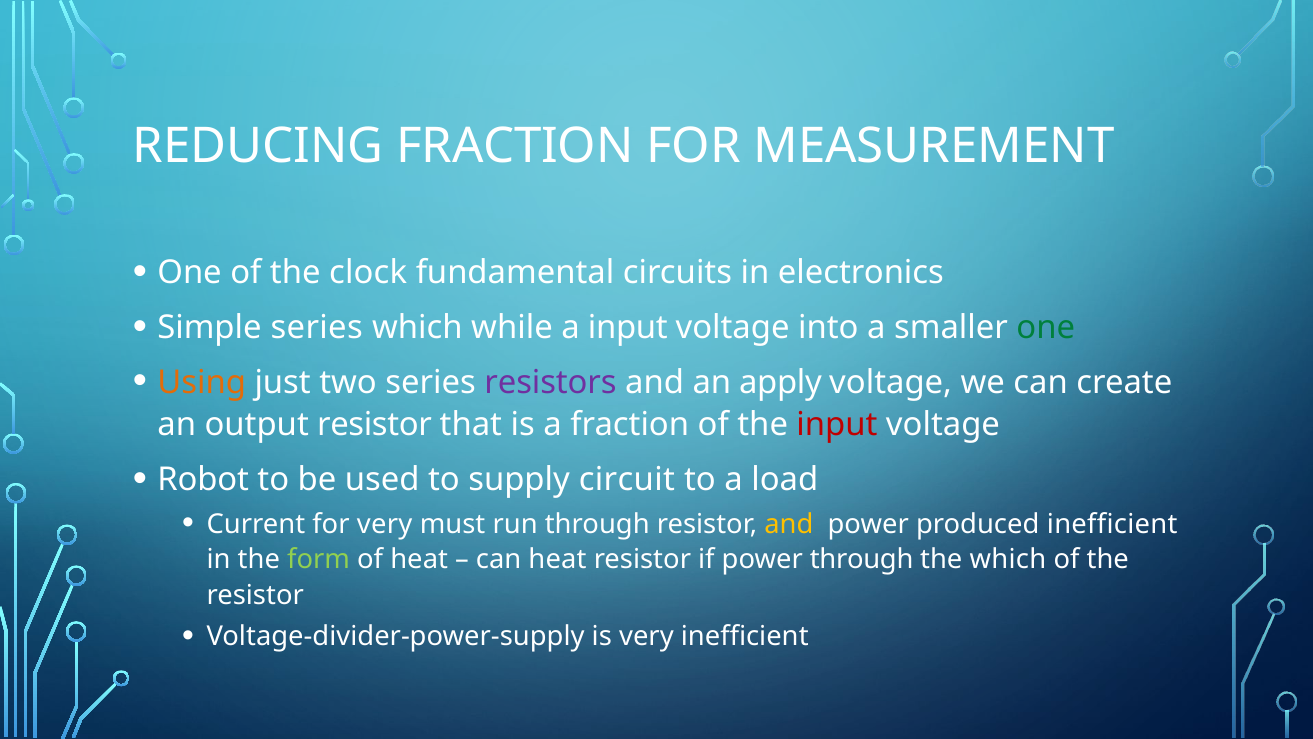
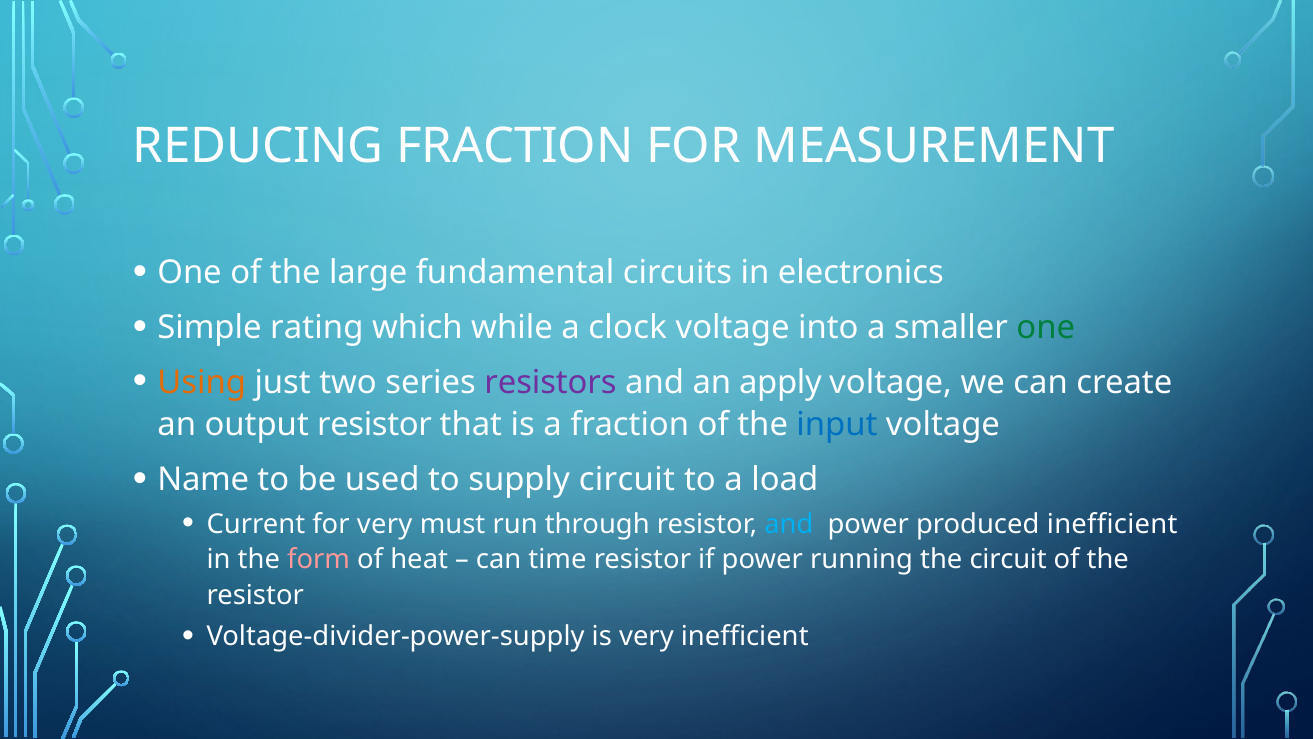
clock: clock -> large
Simple series: series -> rating
a input: input -> clock
input at (837, 425) colour: red -> blue
Robot: Robot -> Name
and at (789, 524) colour: yellow -> light blue
form colour: light green -> pink
can heat: heat -> time
power through: through -> running
the which: which -> circuit
